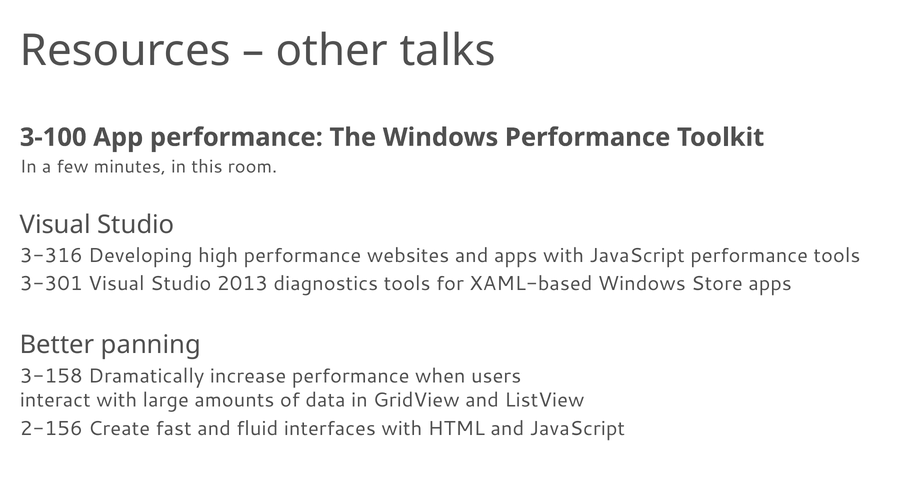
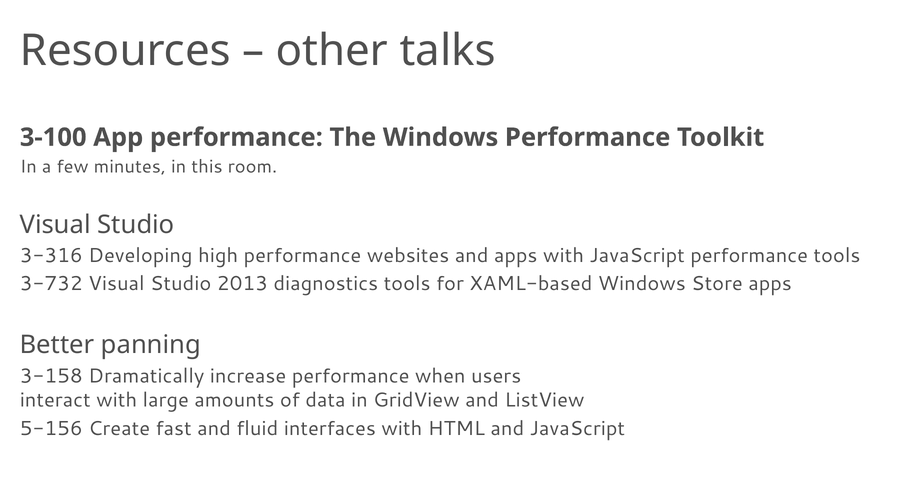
3-301: 3-301 -> 3-732
2-156: 2-156 -> 5-156
